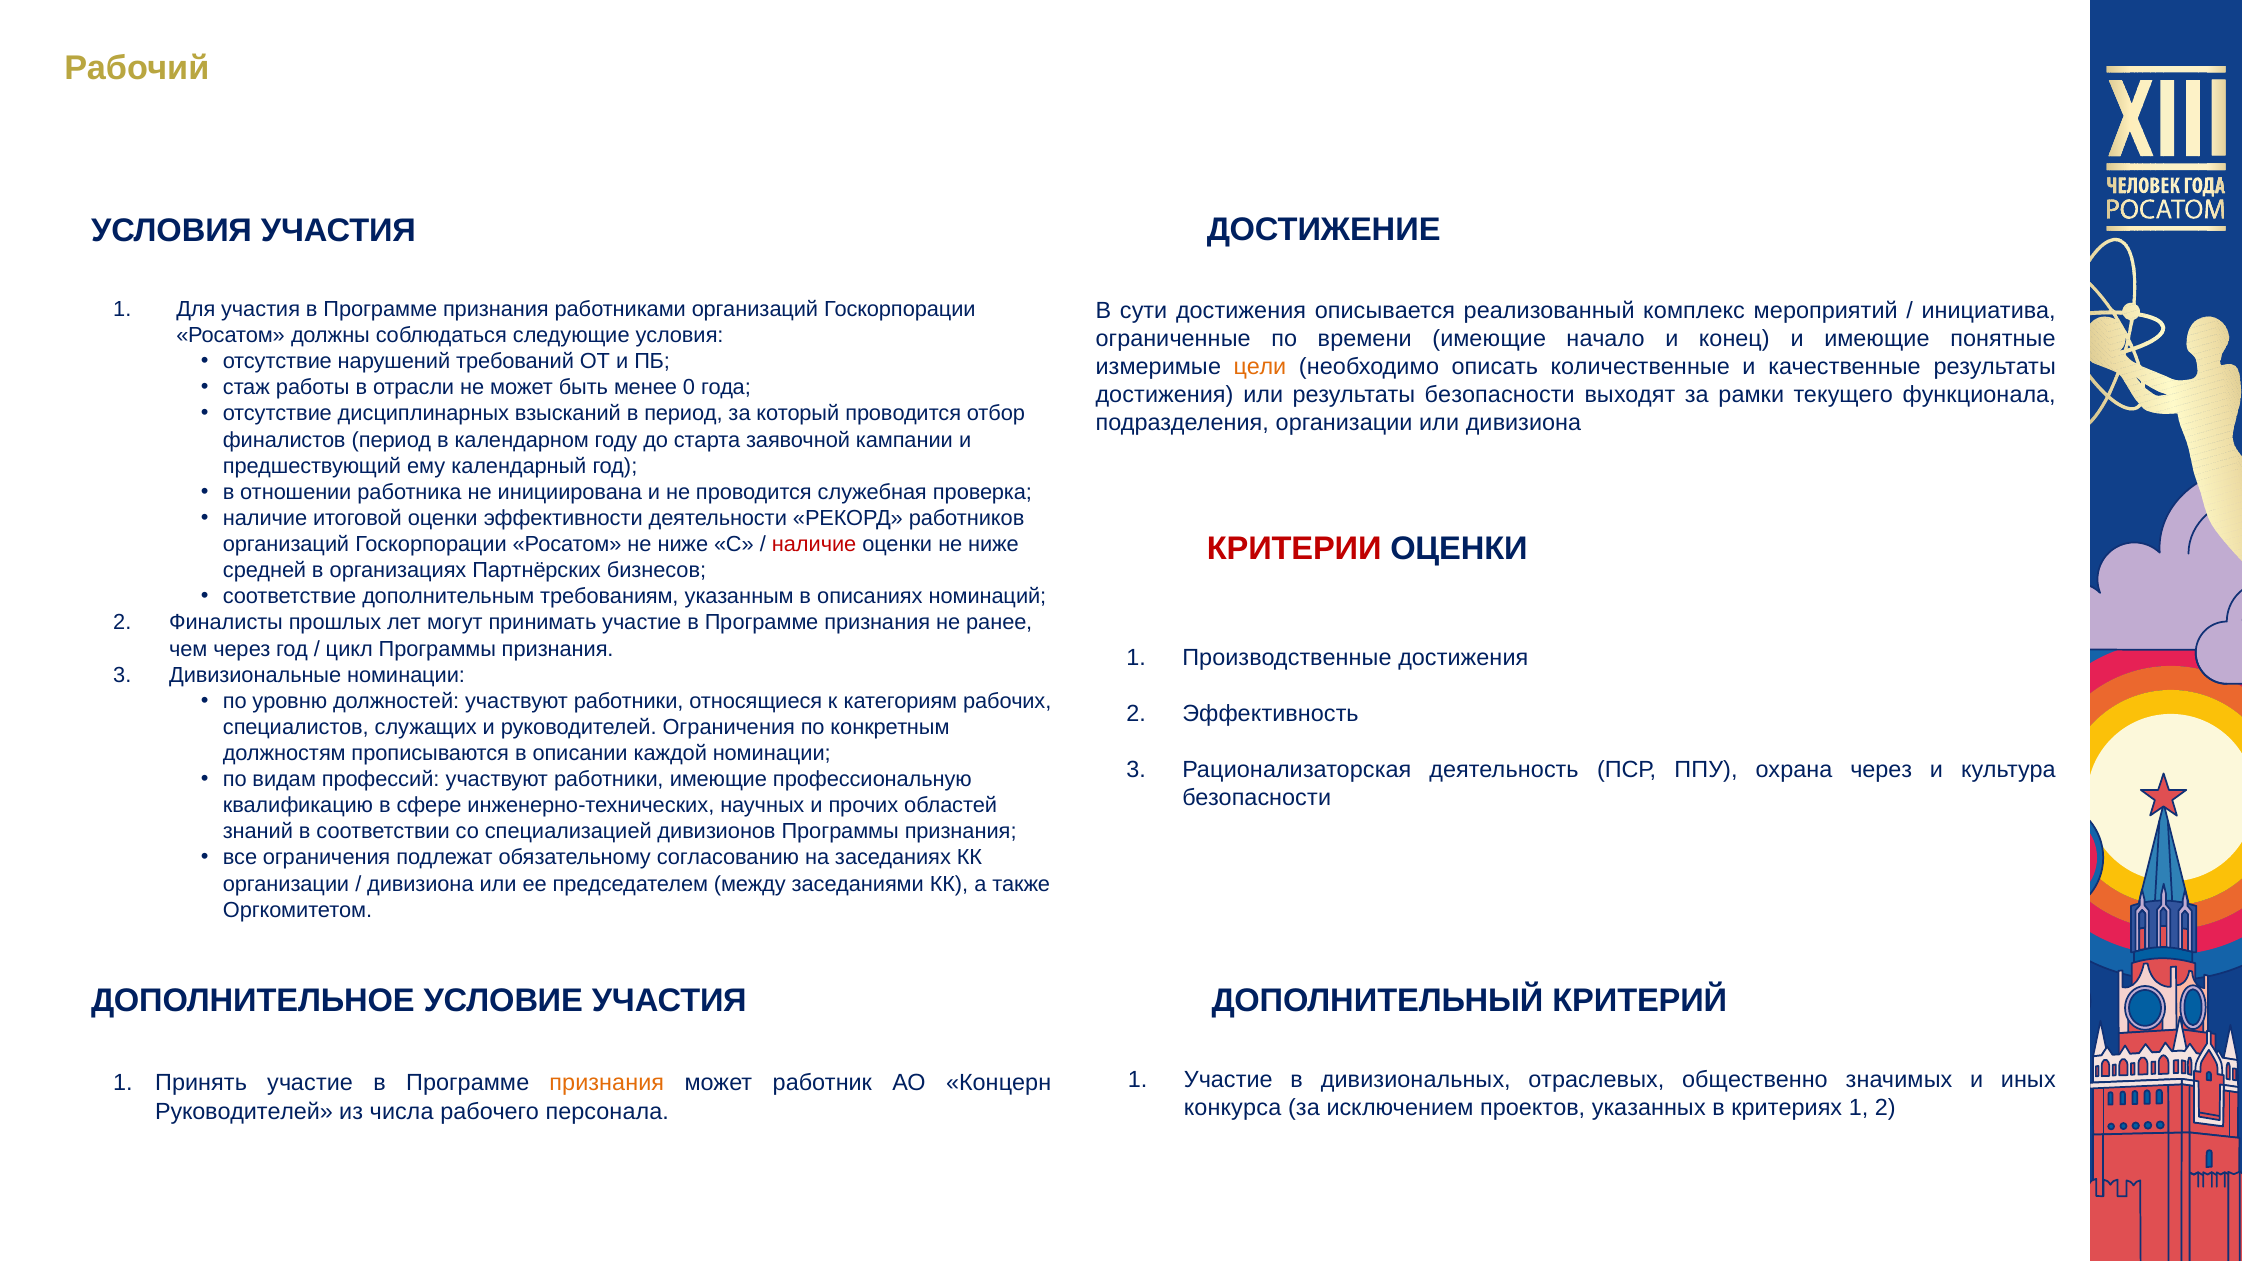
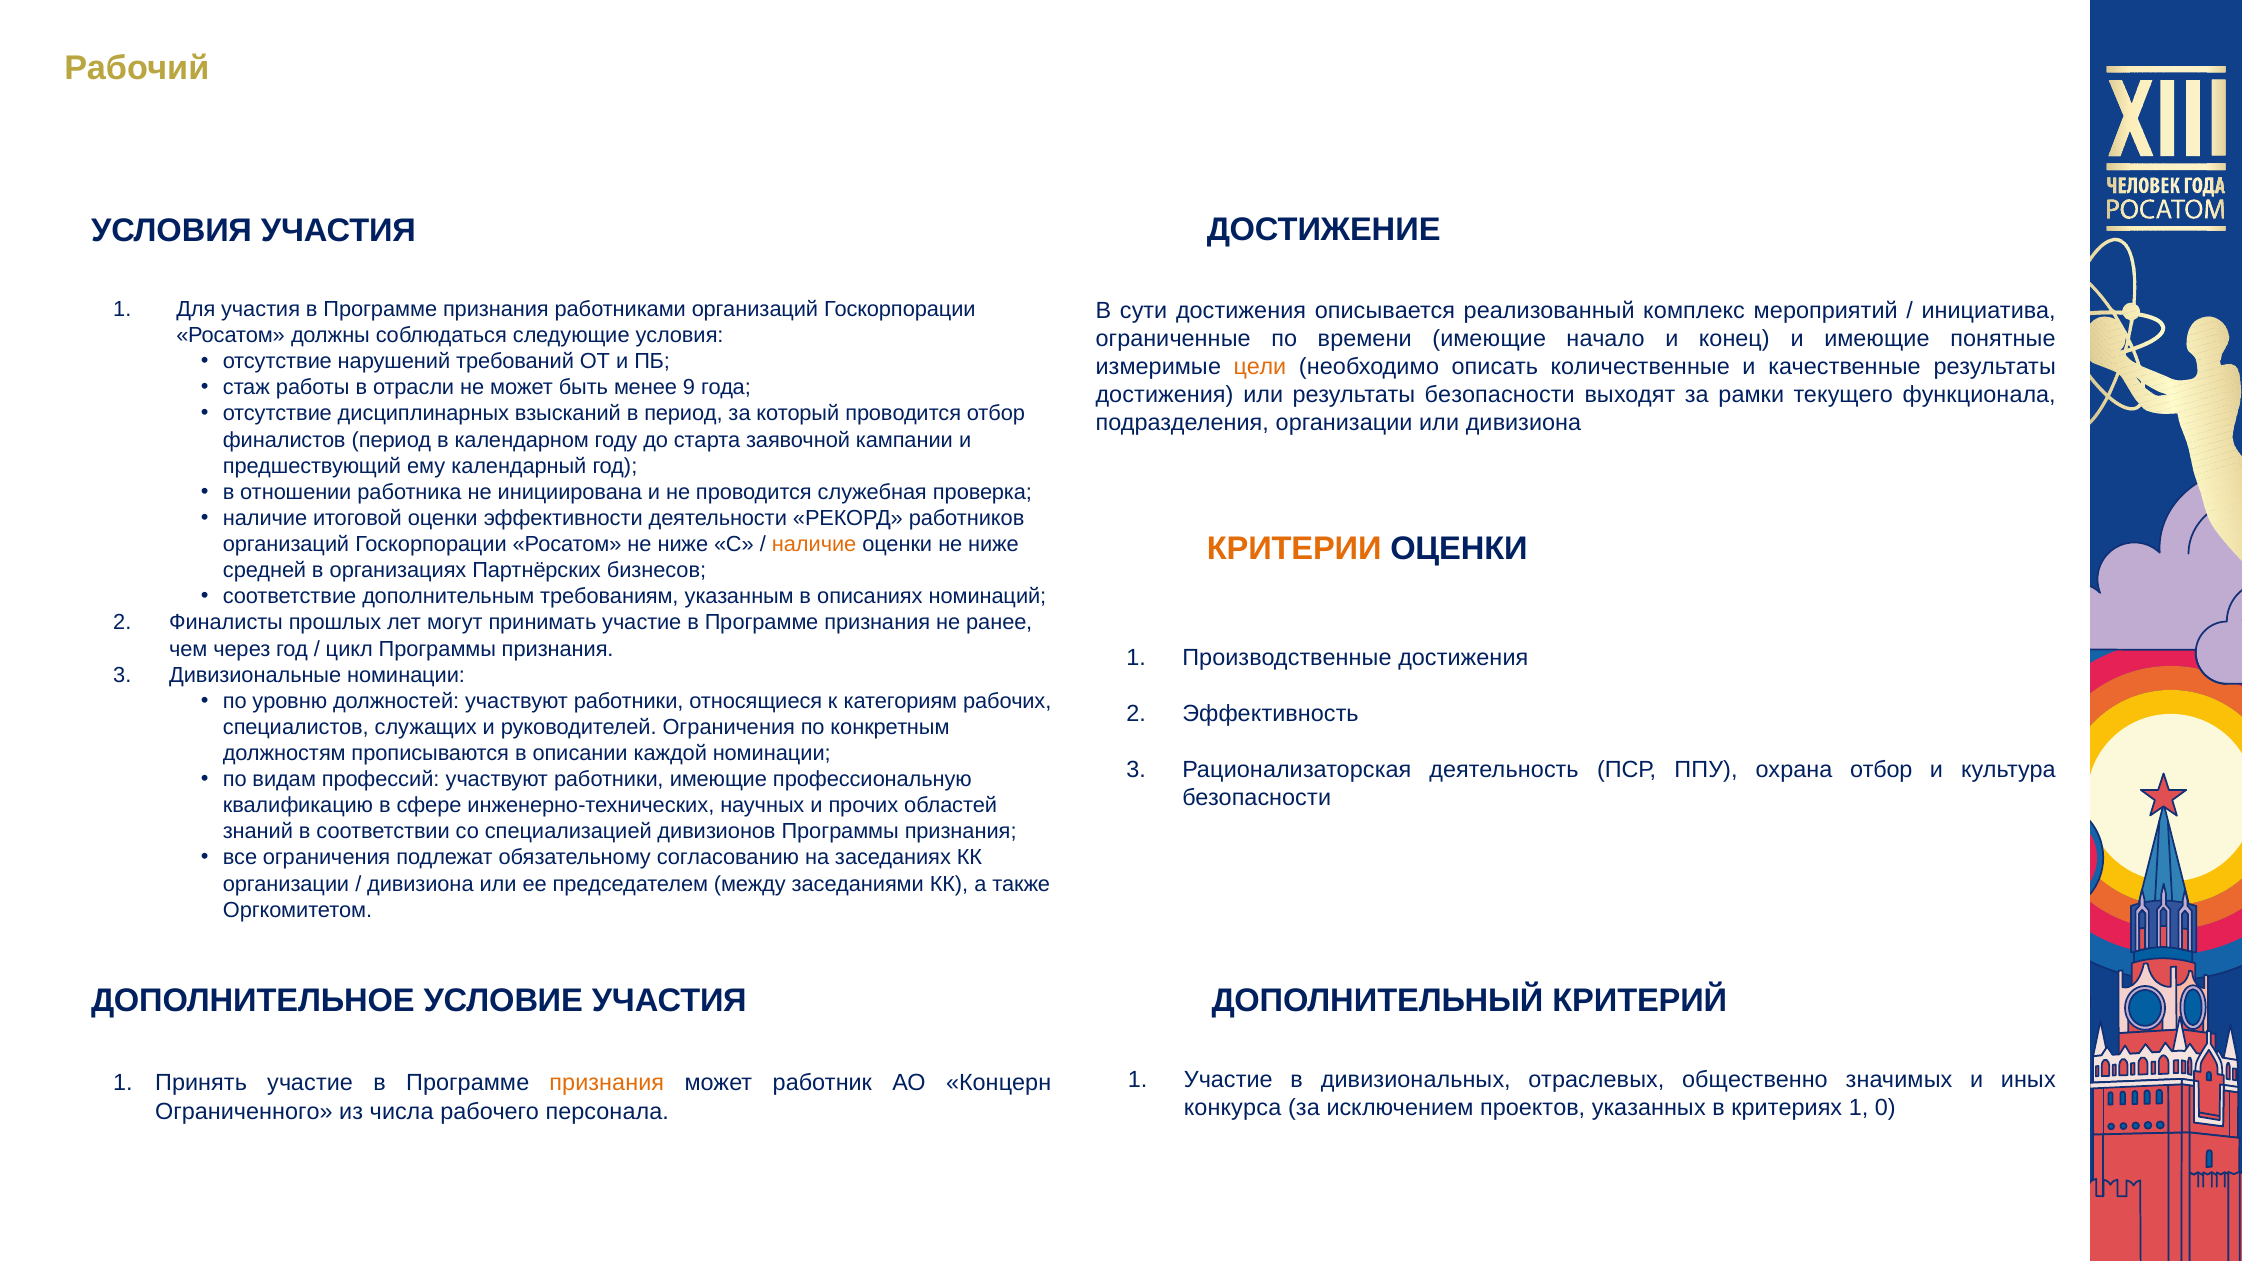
0: 0 -> 9
КРИТЕРИИ colour: red -> orange
наличие at (814, 544) colour: red -> orange
охрана через: через -> отбор
1 2: 2 -> 0
Руководителей at (244, 1112): Руководителей -> Ограниченного
